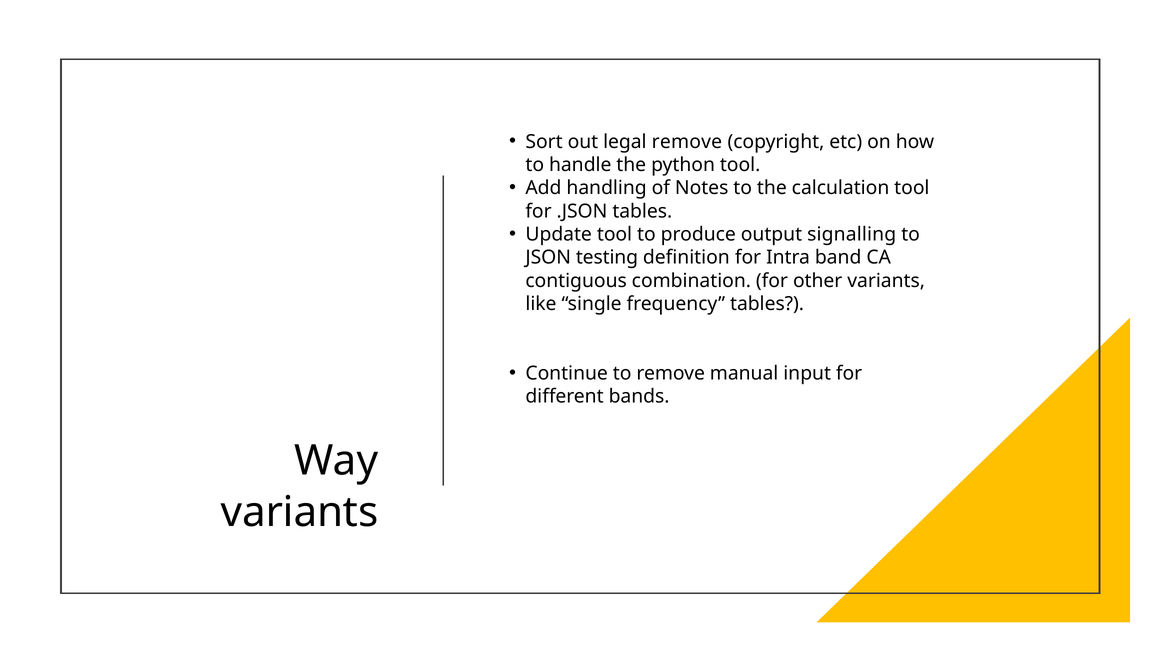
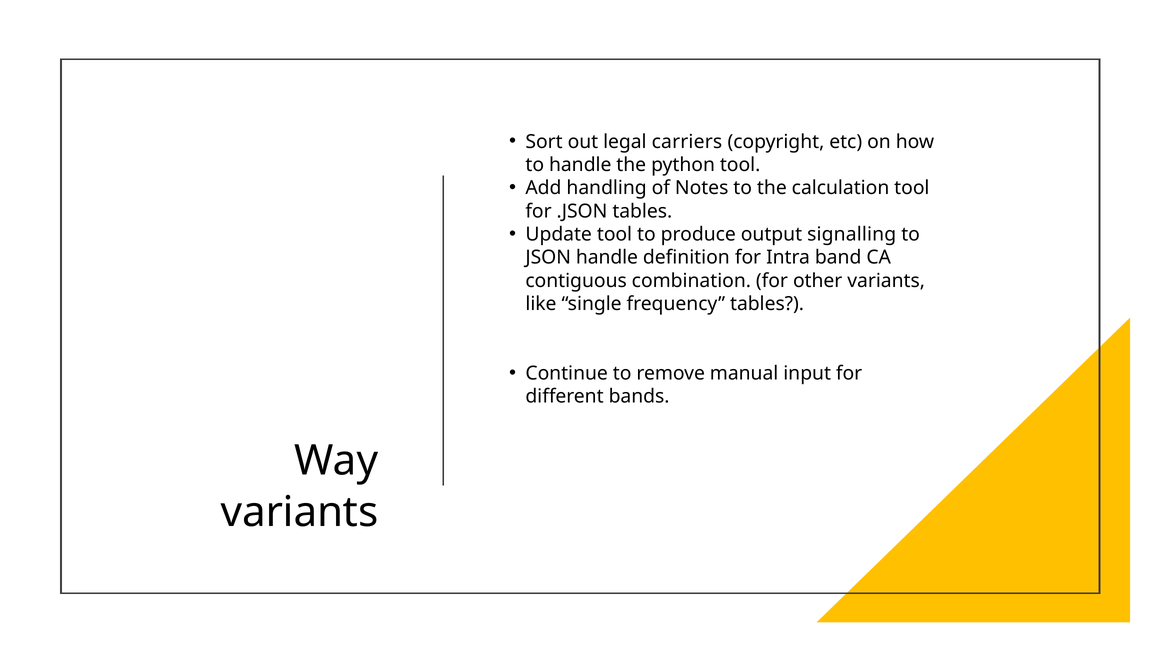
legal remove: remove -> carriers
JSON testing: testing -> handle
